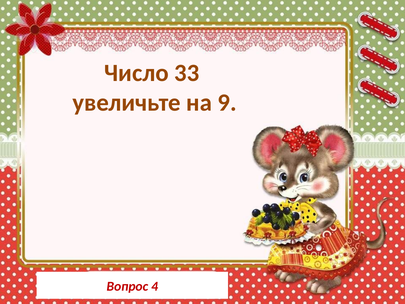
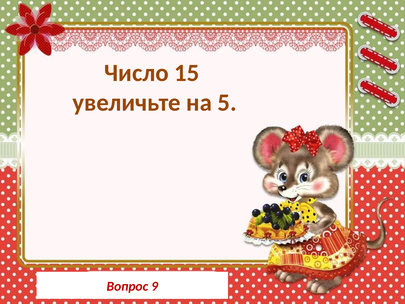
33: 33 -> 15
9: 9 -> 5
4: 4 -> 9
